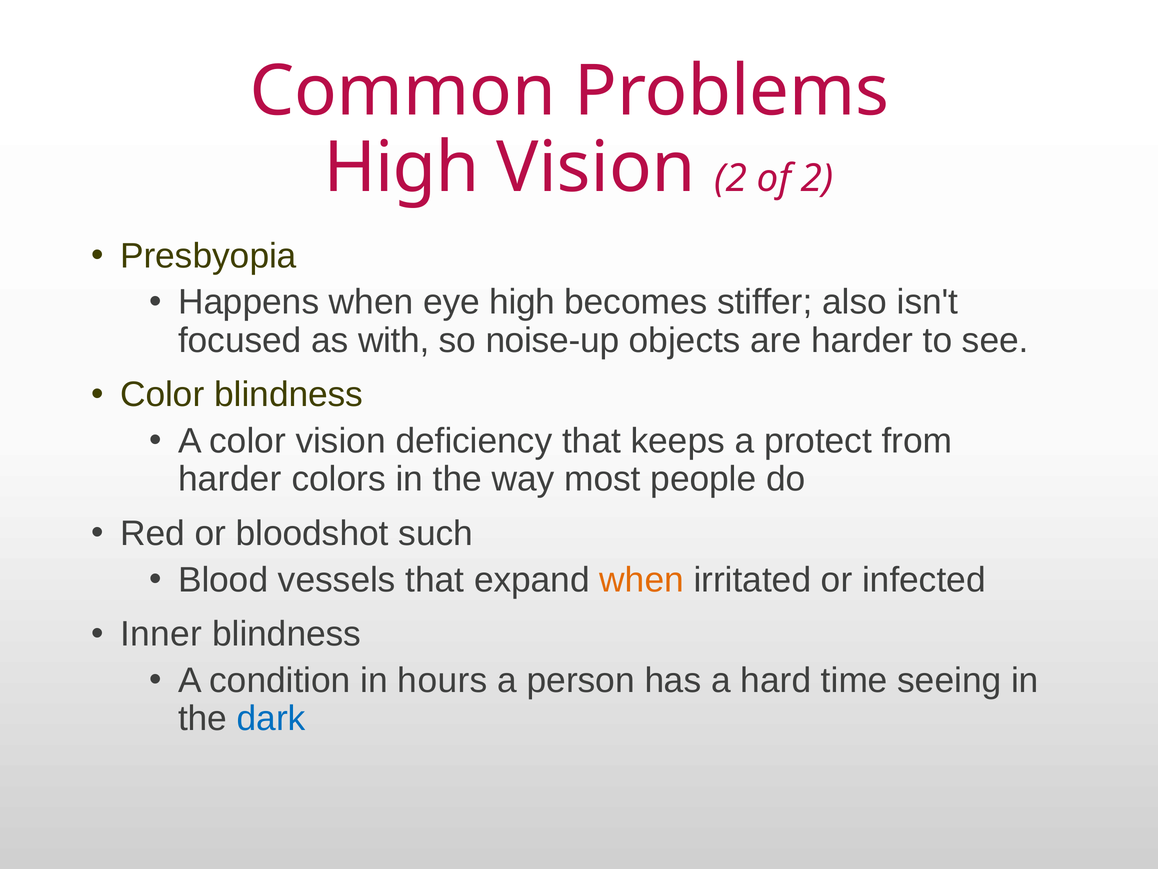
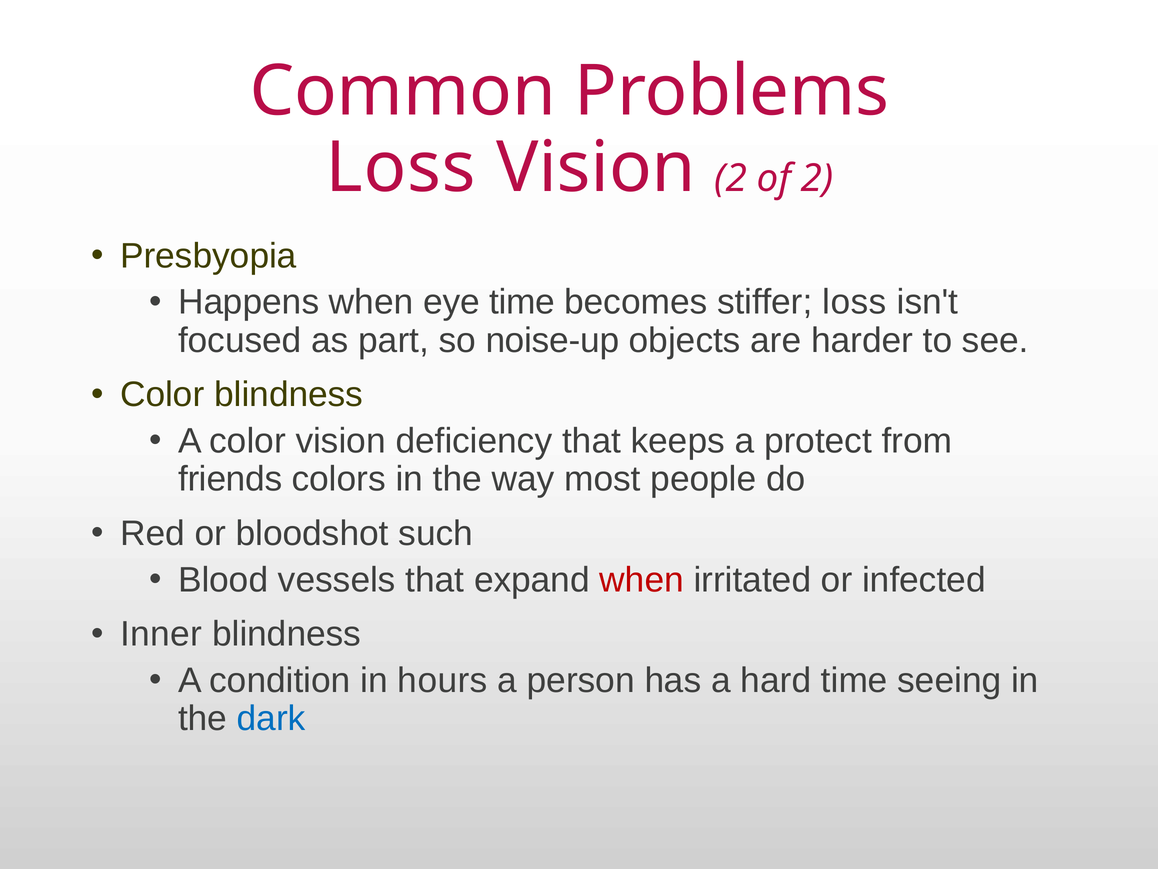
High at (402, 168): High -> Loss
eye high: high -> time
stiffer also: also -> loss
with: with -> part
harder at (230, 479): harder -> friends
when at (642, 580) colour: orange -> red
